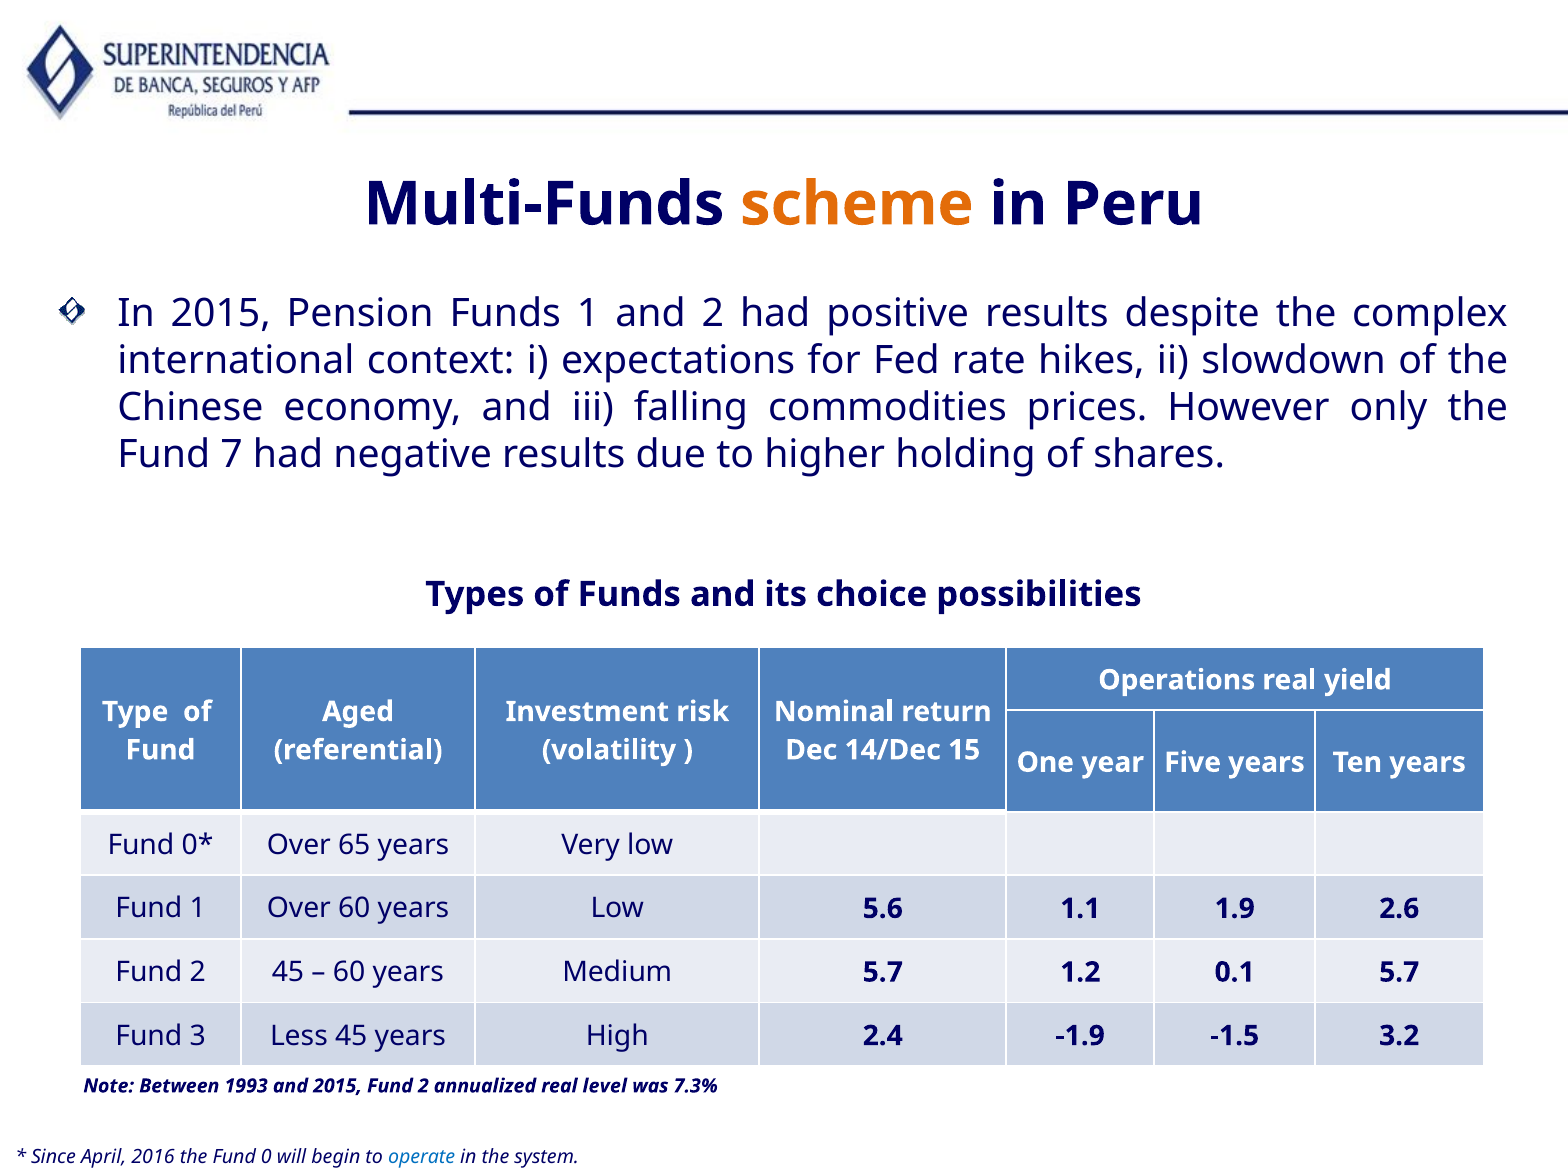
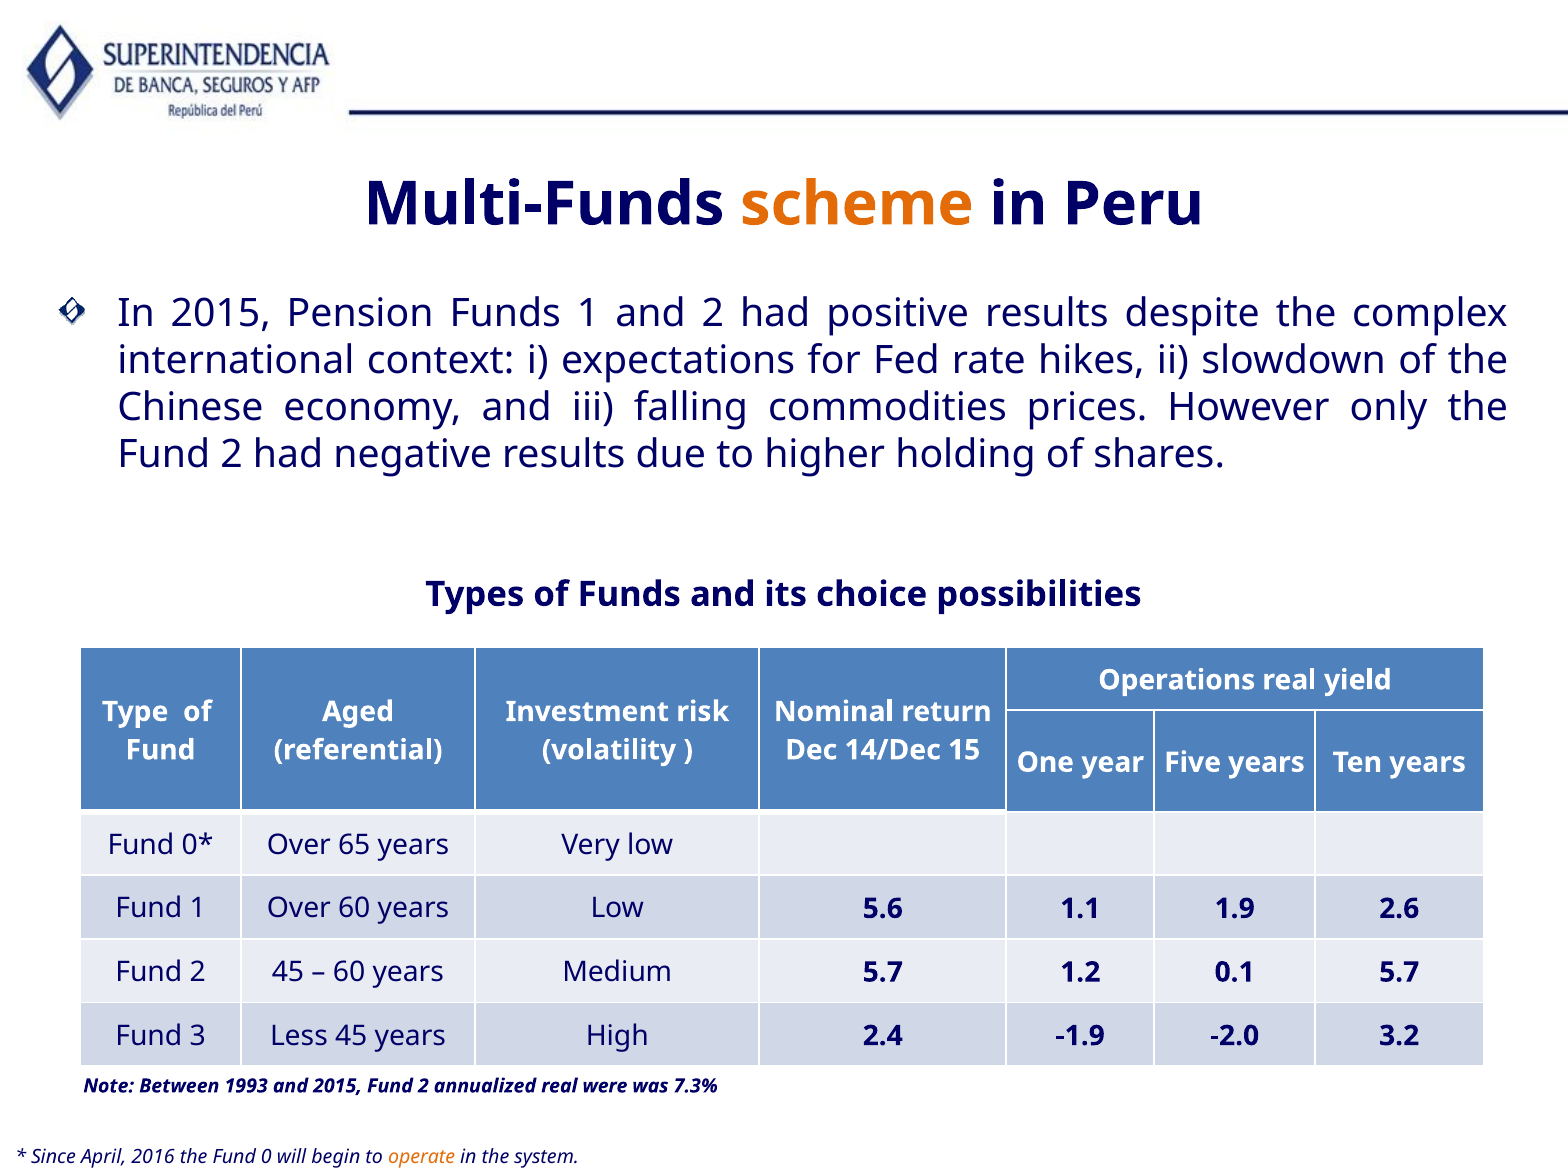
7 at (231, 454): 7 -> 2
-1.5: -1.5 -> -2.0
level: level -> were
operate colour: blue -> orange
